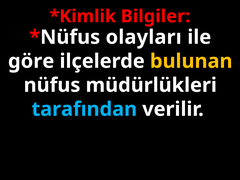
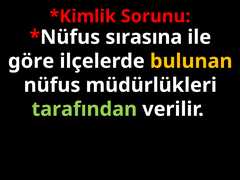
Bilgiler: Bilgiler -> Sorunu
olayları: olayları -> sırasına
tarafından colour: light blue -> light green
